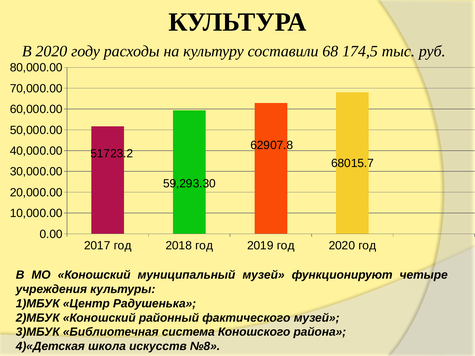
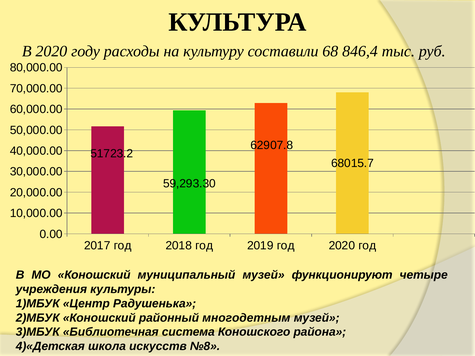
174,5: 174,5 -> 846,4
фактического: фактического -> многодетным
